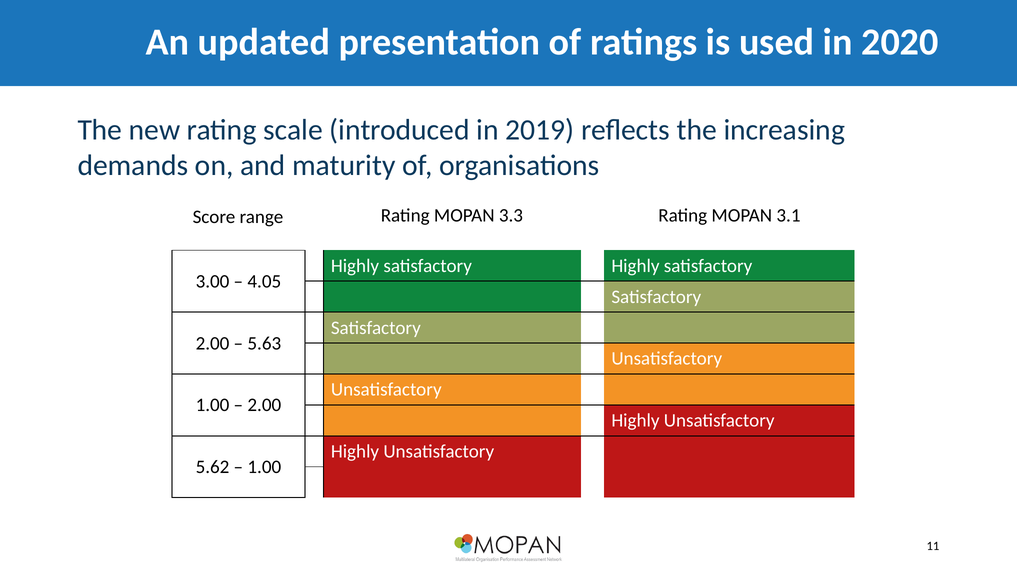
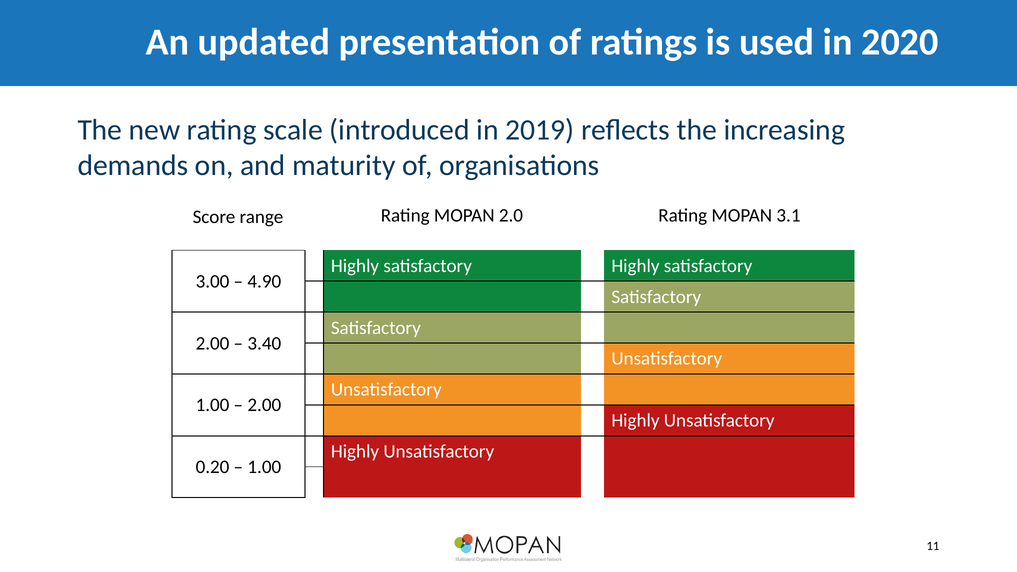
3.3: 3.3 -> 2.0
4.05: 4.05 -> 4.90
5.63: 5.63 -> 3.40
5.62: 5.62 -> 0.20
